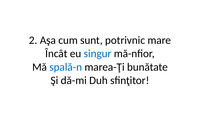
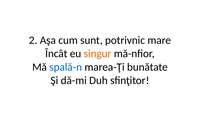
singur colour: blue -> orange
